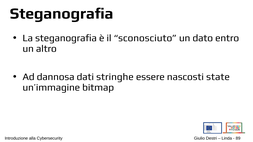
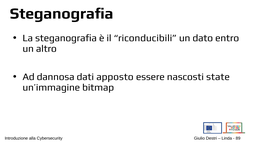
sconosciuto: sconosciuto -> riconducibili
stringhe: stringhe -> apposto
